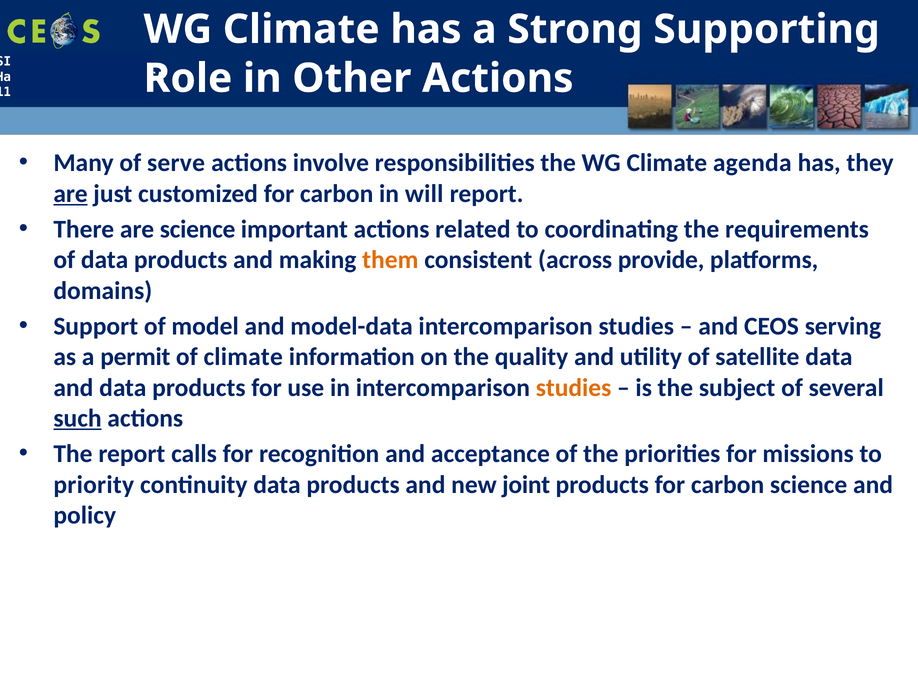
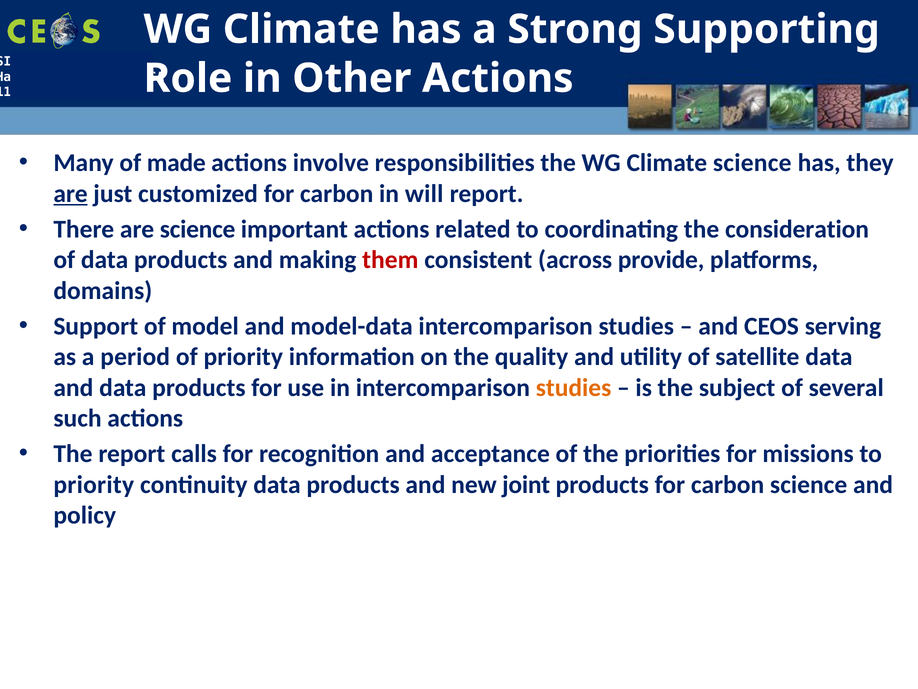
serve: serve -> made
Climate agenda: agenda -> science
requirements: requirements -> consideration
them colour: orange -> red
permit: permit -> period
of climate: climate -> priority
such underline: present -> none
